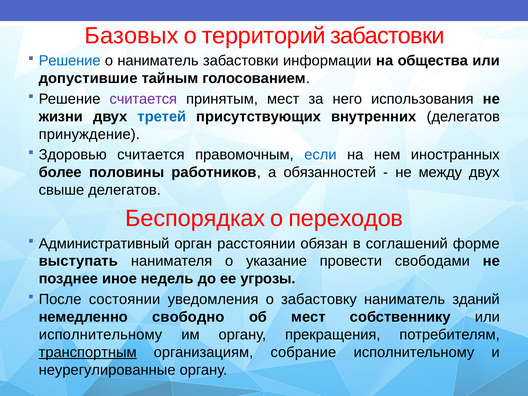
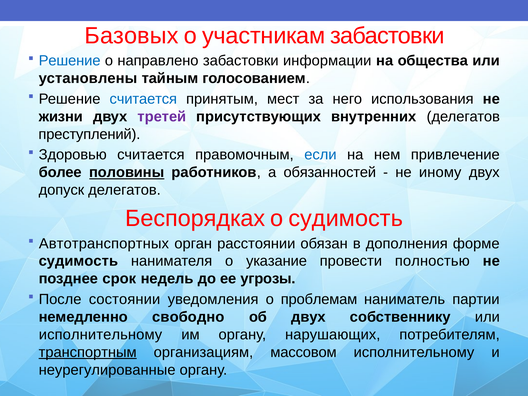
территорий: территорий -> участникам
о наниматель: наниматель -> направлено
допустившие: допустившие -> установлены
считается at (143, 99) colour: purple -> blue
третей colour: blue -> purple
принуждение: принуждение -> преступлений
иностранных: иностранных -> привлечение
половины underline: none -> present
между: между -> иному
свыше: свыше -> допуск
о переходов: переходов -> судимость
Административный: Административный -> Автотранспортных
соглашений: соглашений -> дополнения
выступать at (78, 261): выступать -> судимость
свободами: свободами -> полностью
иное: иное -> срок
забастовку: забастовку -> проблемам
зданий: зданий -> партии
об мест: мест -> двух
прекращения: прекращения -> нарушающих
собрание: собрание -> массовом
